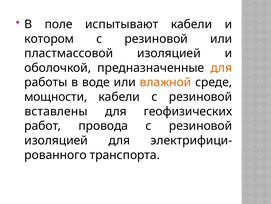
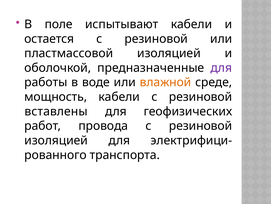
котором: котором -> остается
для at (221, 68) colour: orange -> purple
мощности: мощности -> мощность
